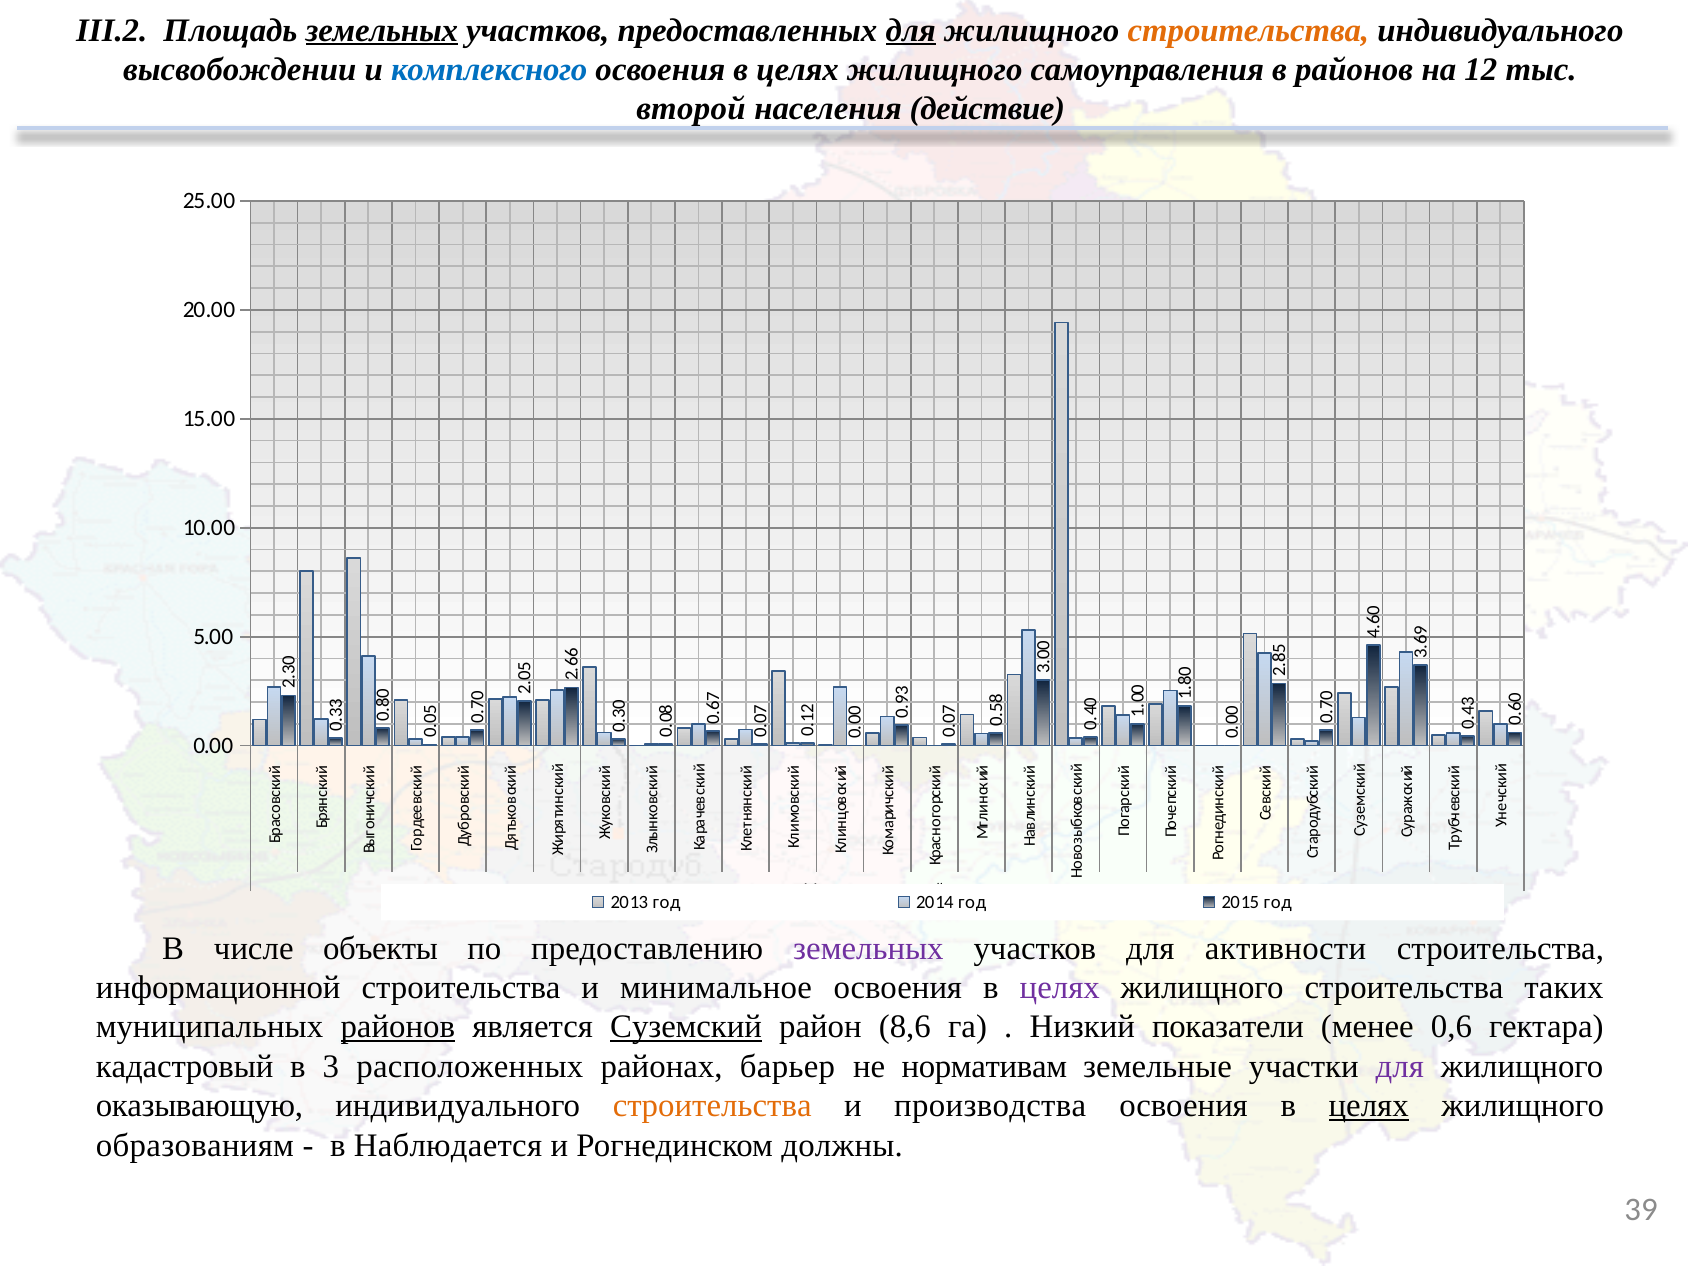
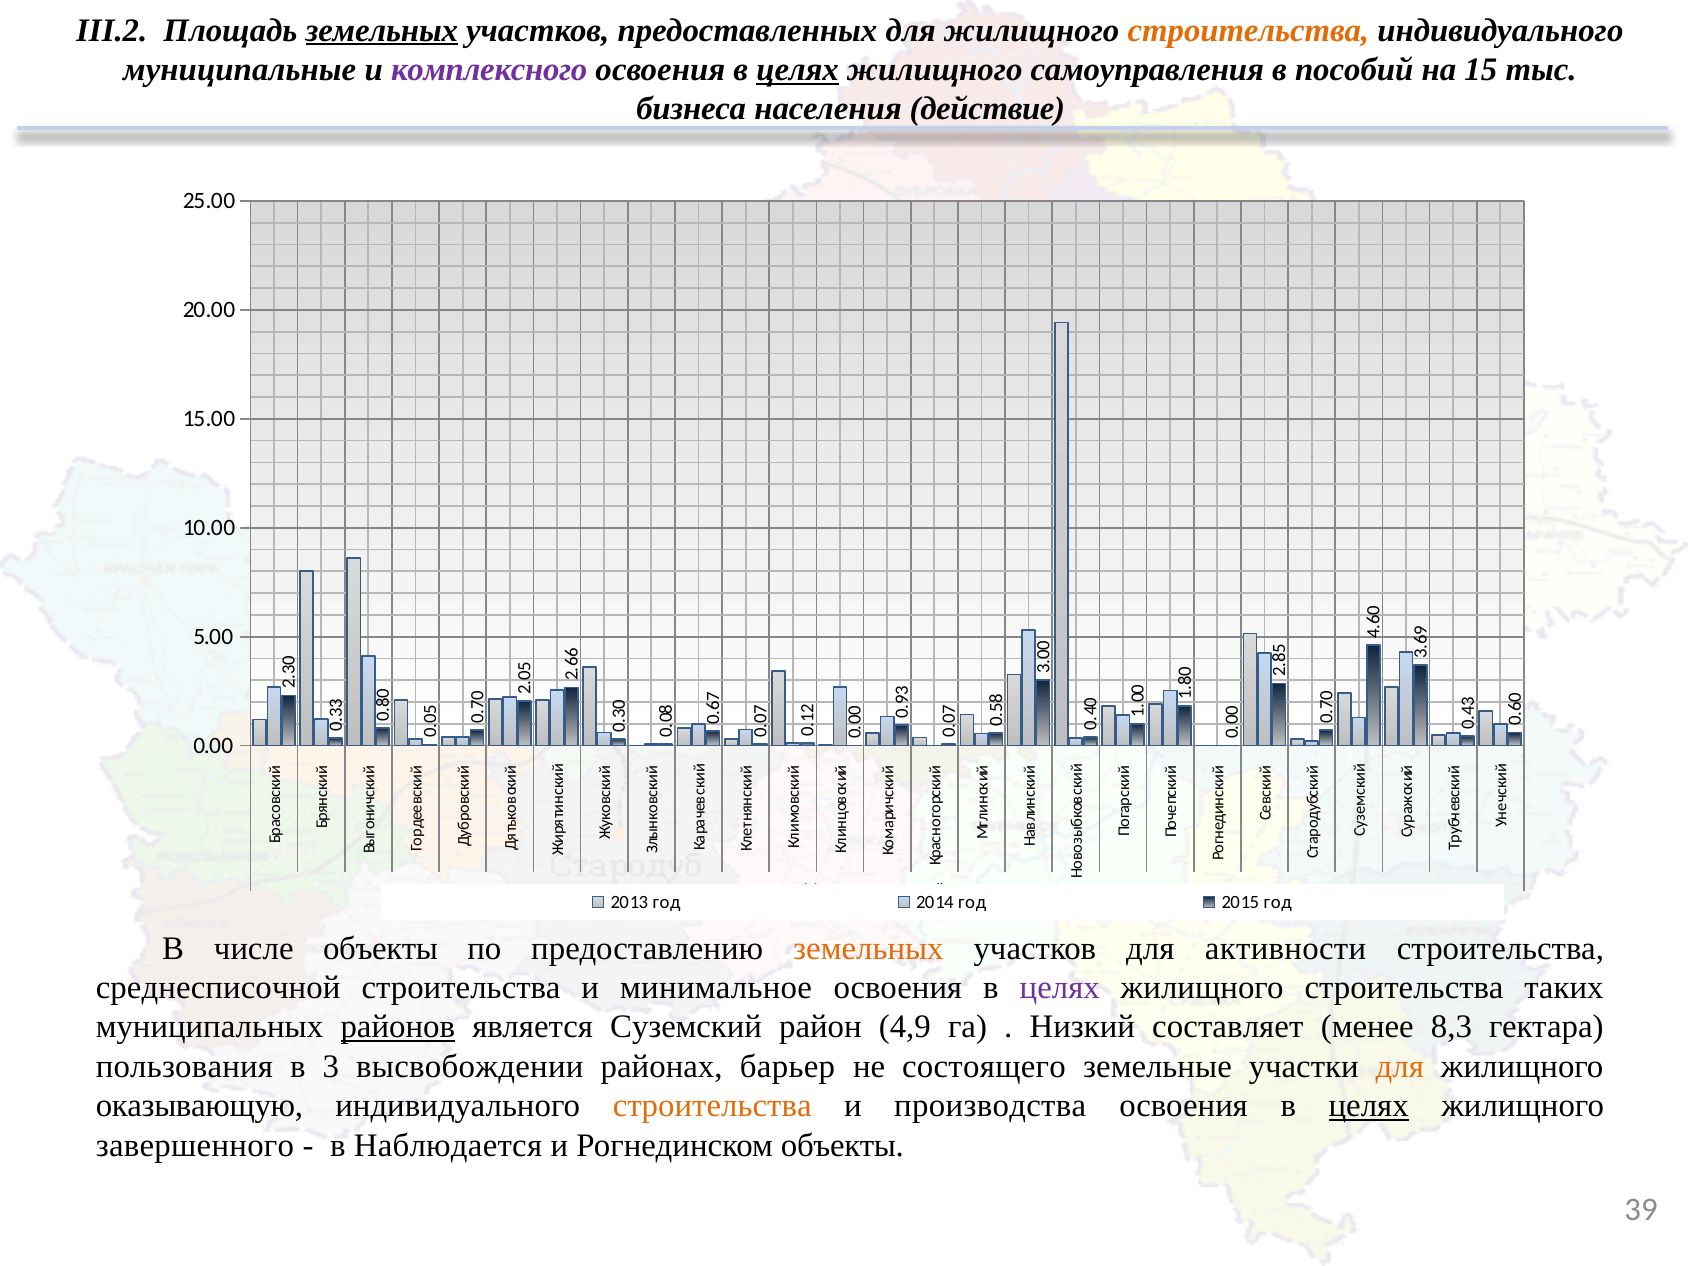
для at (911, 30) underline: present -> none
высвобождении at (240, 70): высвобождении -> муниципальные
комплексного colour: blue -> purple
целях at (798, 70) underline: none -> present
в районов: районов -> пособий
12: 12 -> 15
второй: второй -> бизнеса
земельных at (868, 948) colour: purple -> orange
информационной: информационной -> среднесписочной
Суземский underline: present -> none
8,6: 8,6 -> 4,9
показатели: показатели -> составляет
0,6: 0,6 -> 8,3
кадастровый: кадастровый -> пользования
расположенных: расположенных -> высвобождении
нормативам: нормативам -> состоящего
для at (1400, 1067) colour: purple -> orange
образованиям: образованиям -> завершенного
Рогнединском должны: должны -> объекты
